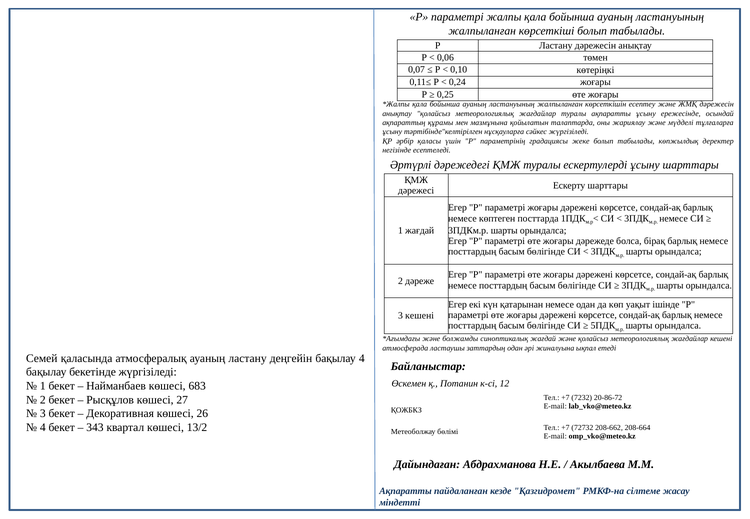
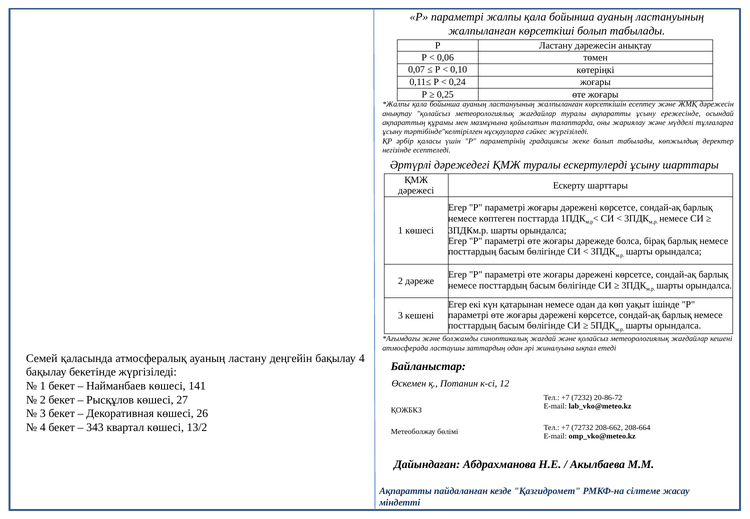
1 жағдай: жағдай -> көшесі
683: 683 -> 141
